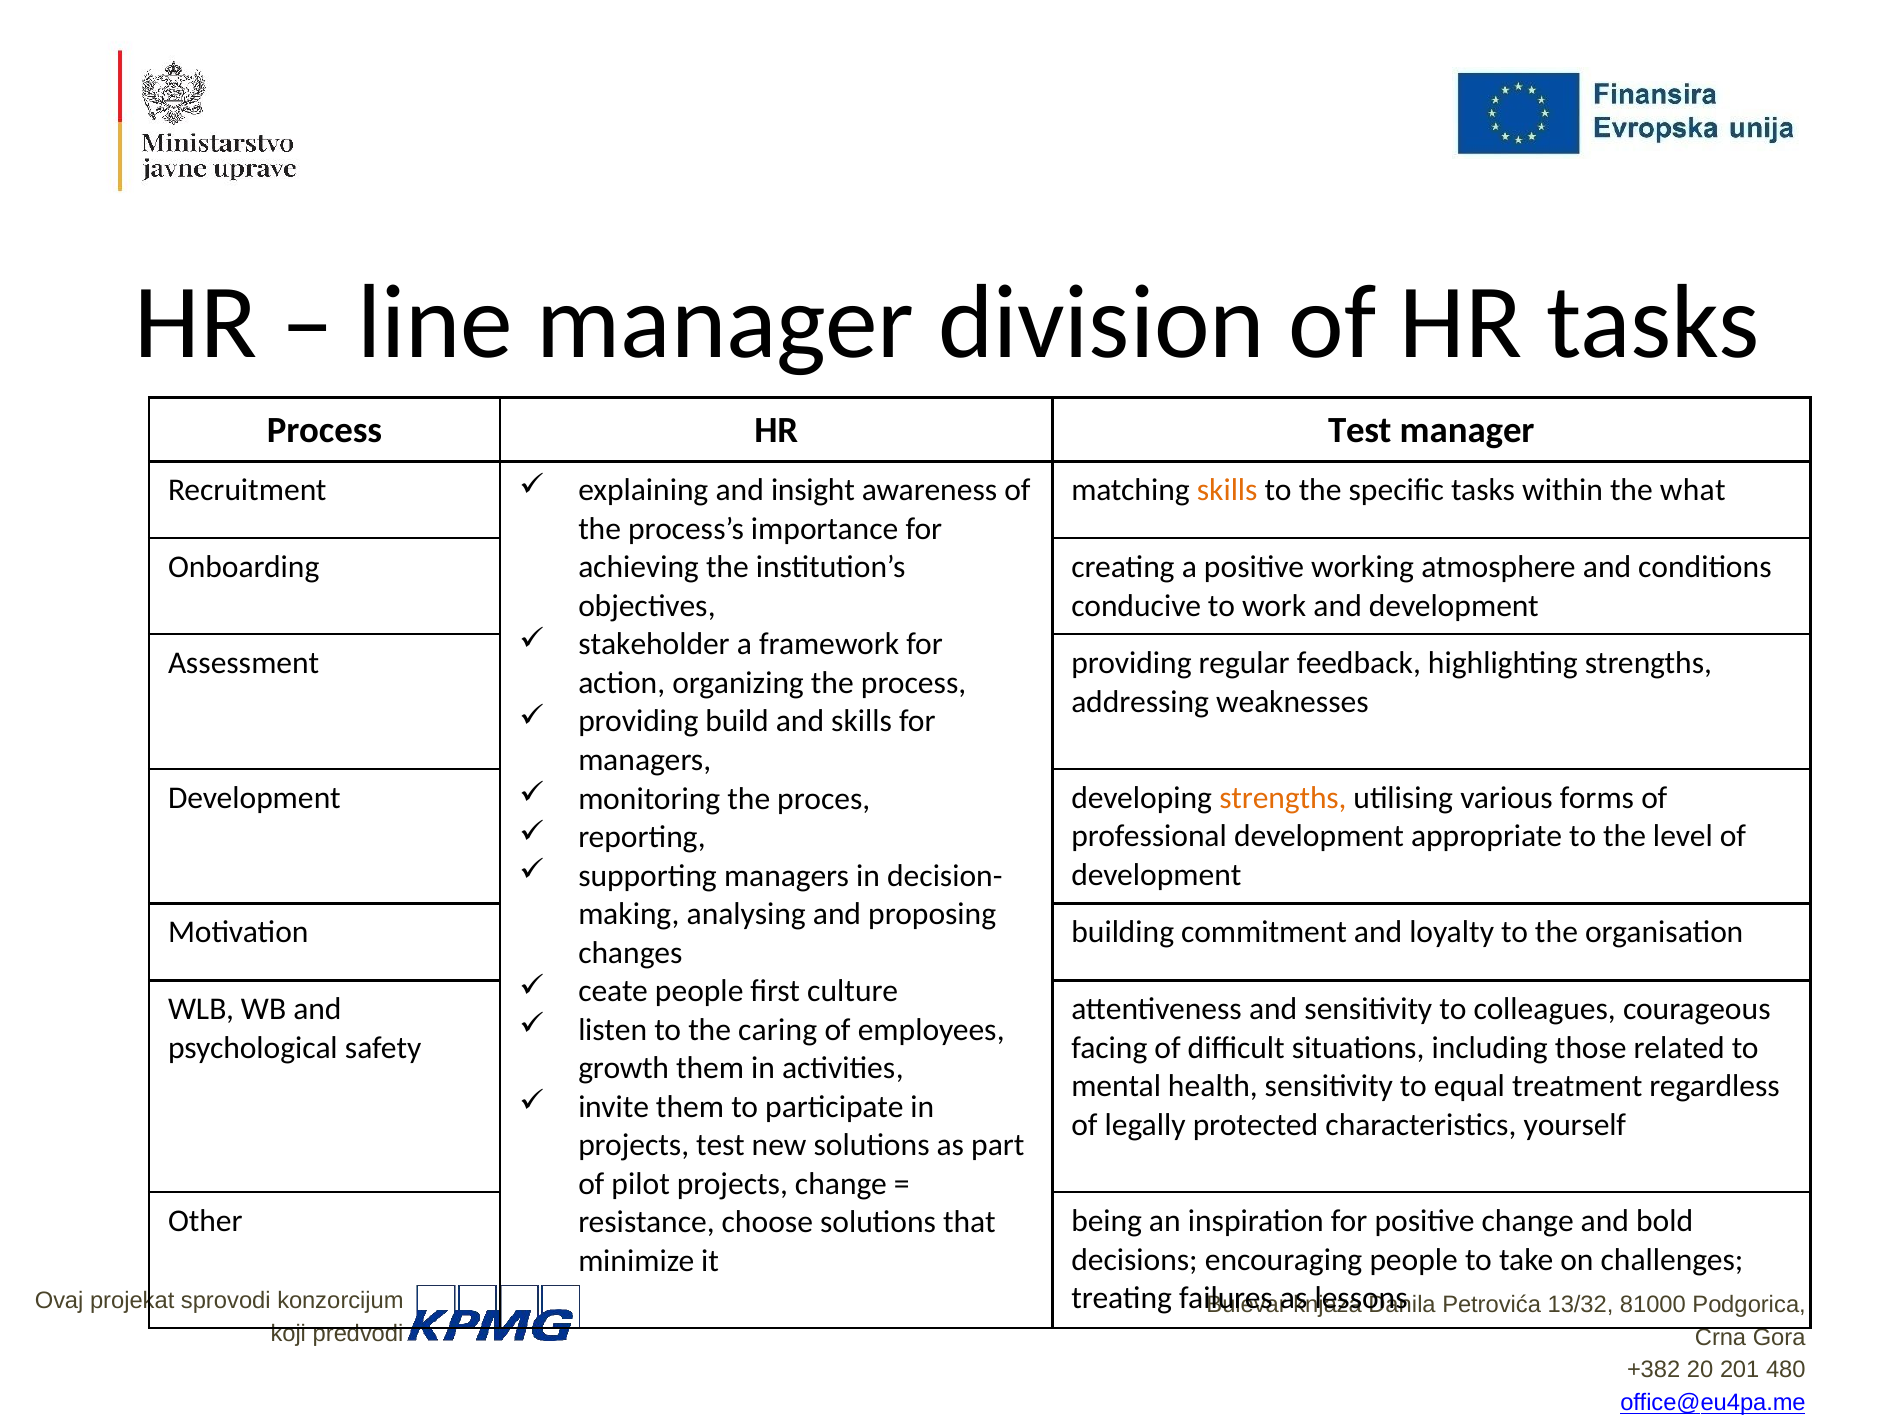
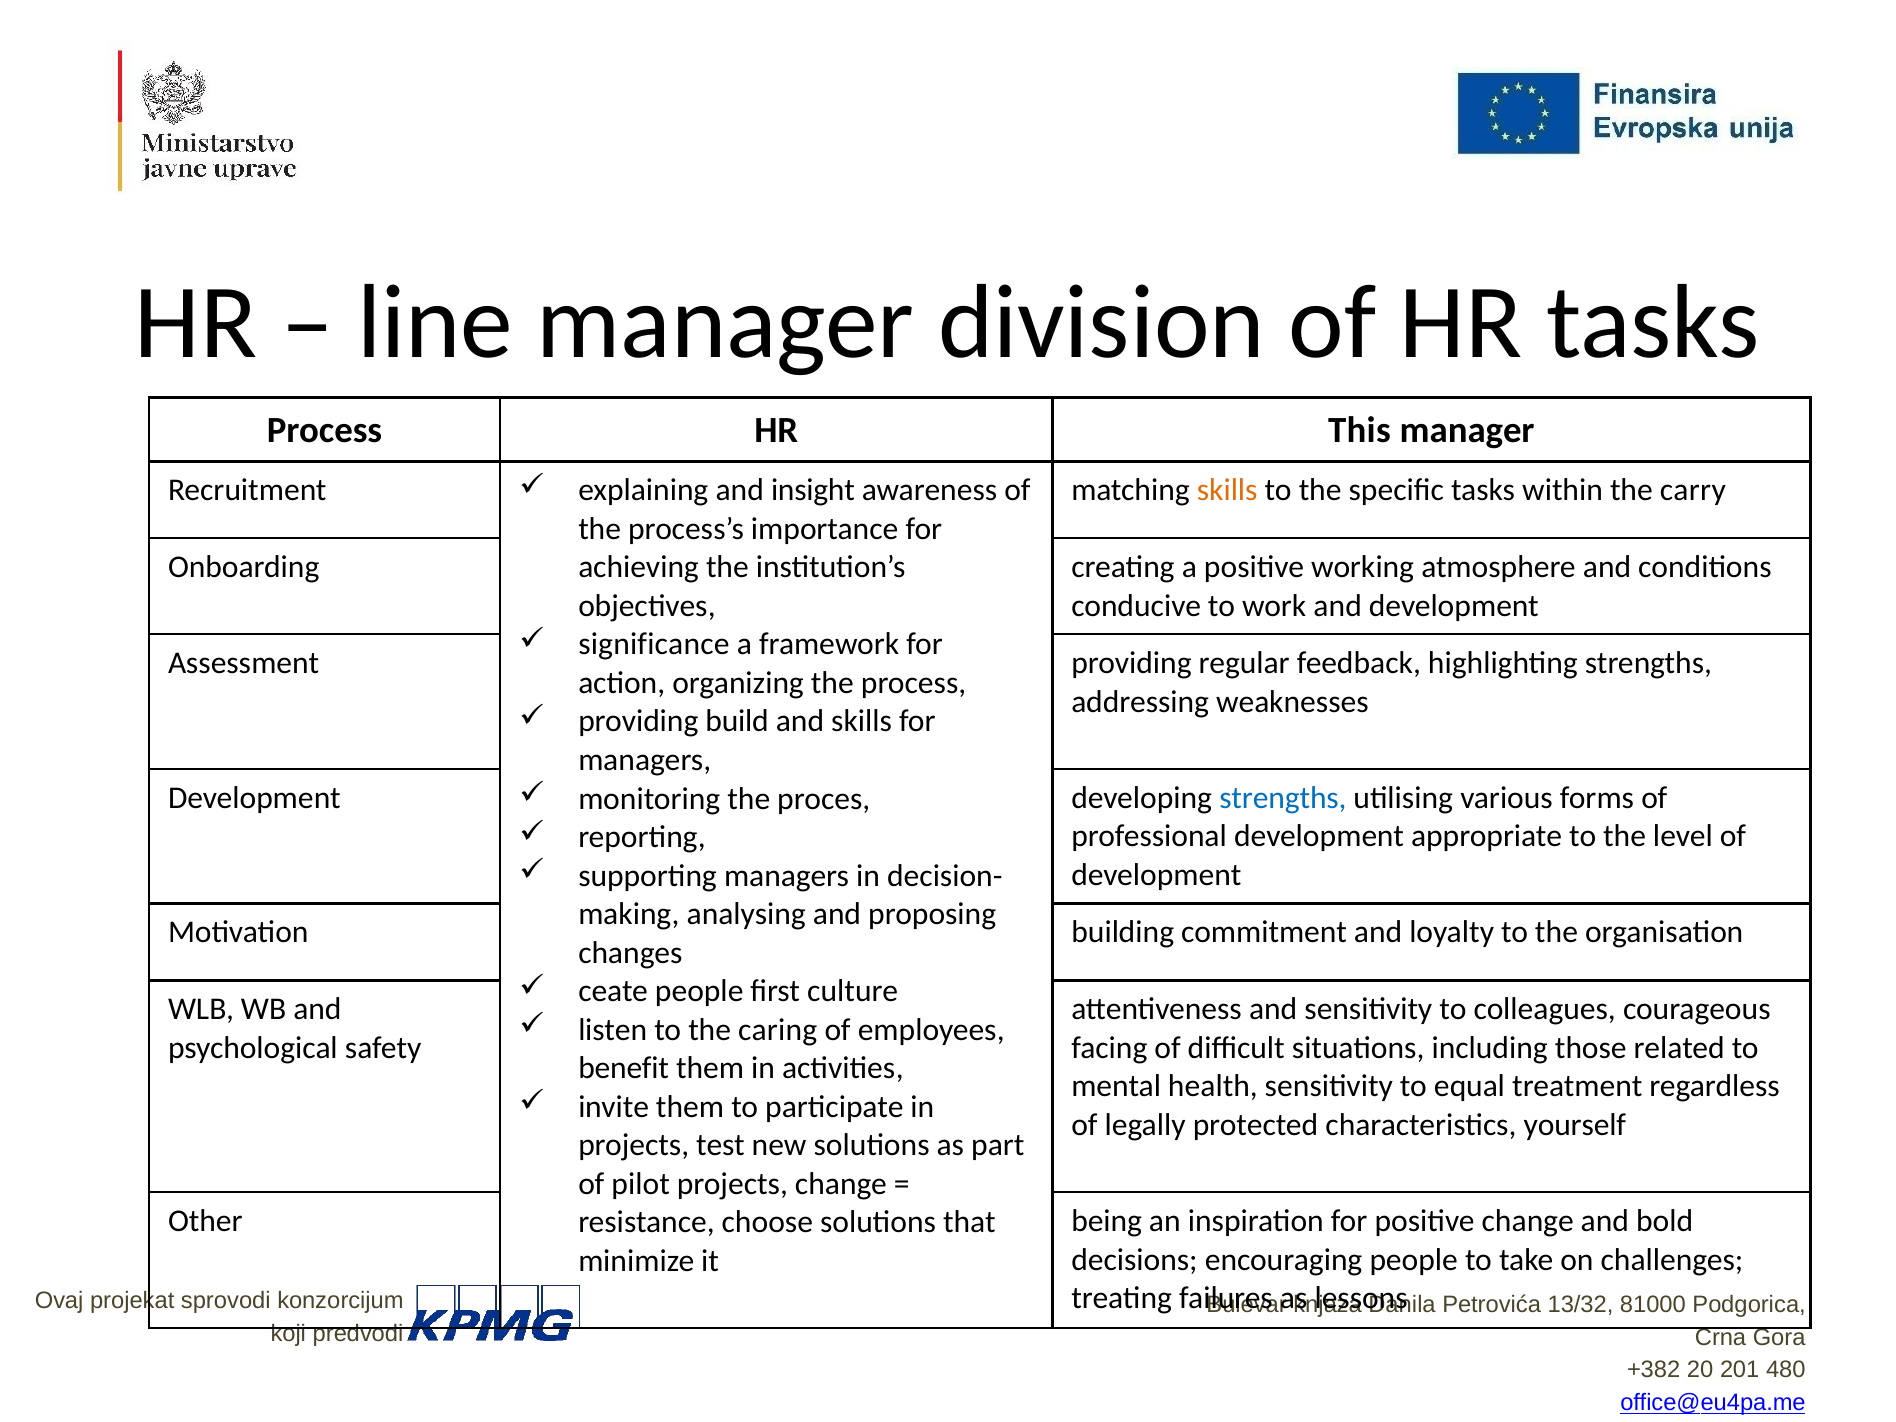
HR Test: Test -> This
what: what -> carry
stakeholder: stakeholder -> significance
strengths at (1283, 798) colour: orange -> blue
growth: growth -> benefit
